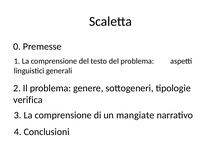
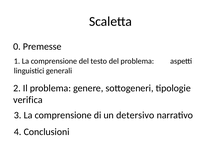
mangiate: mangiate -> detersivo
